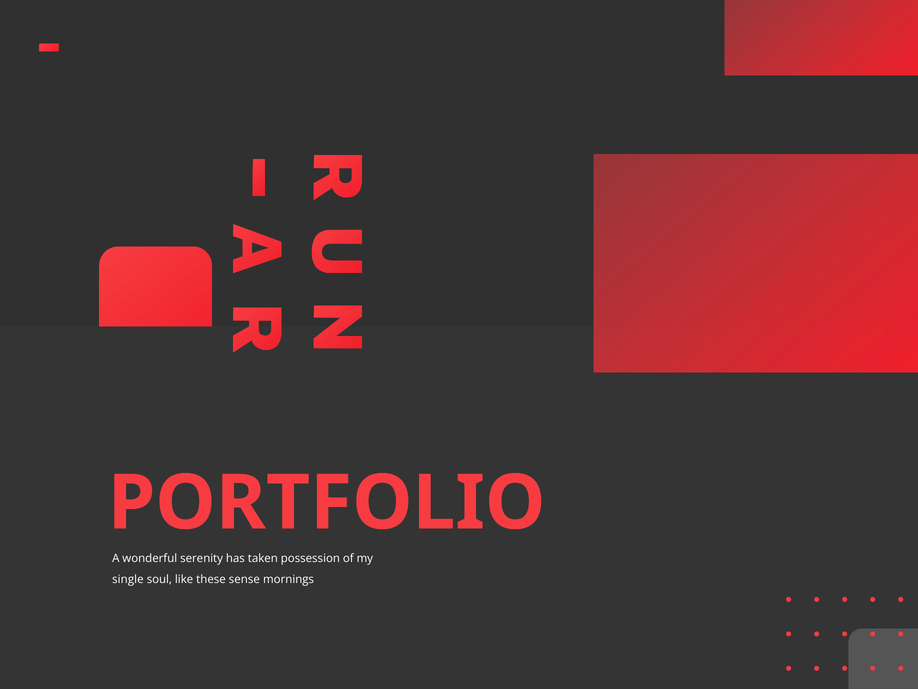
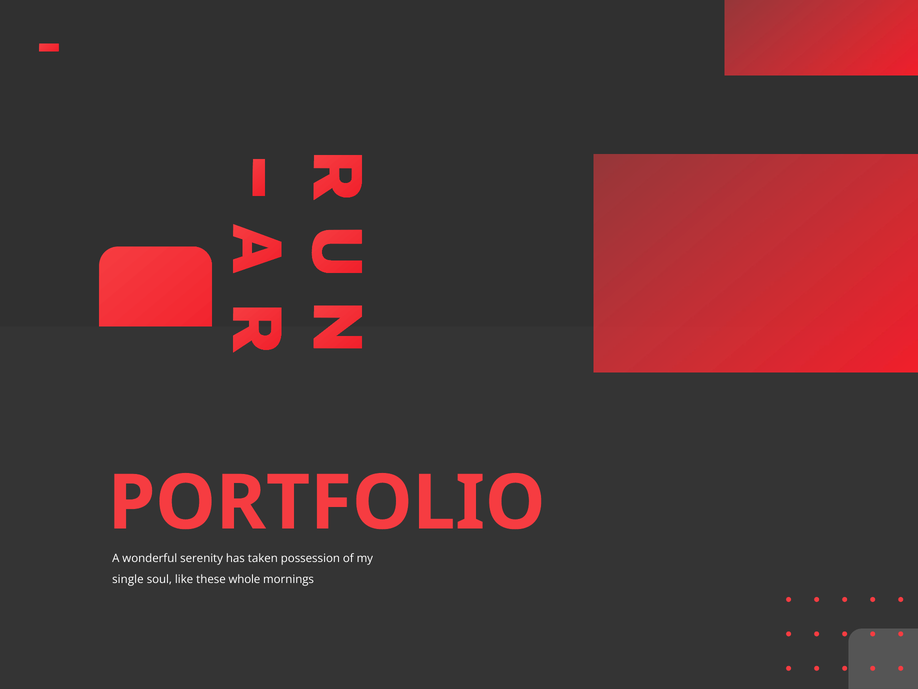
sense: sense -> whole
